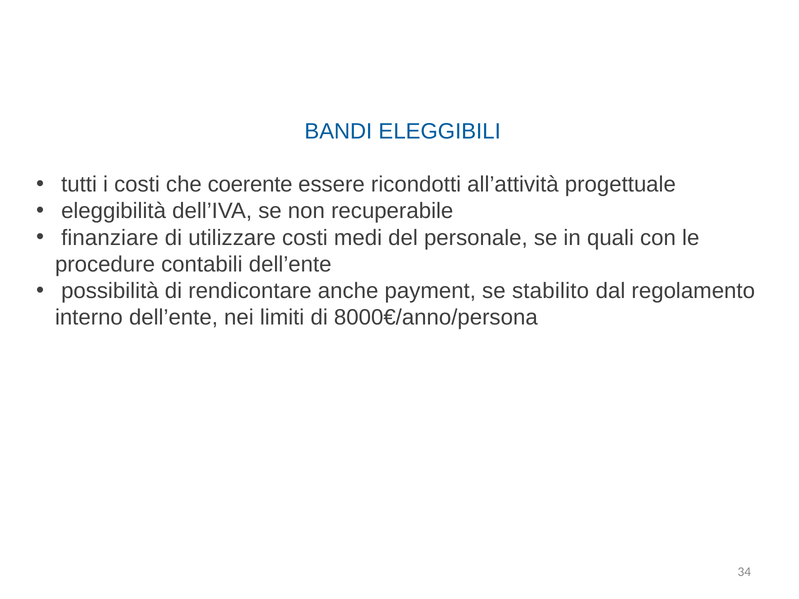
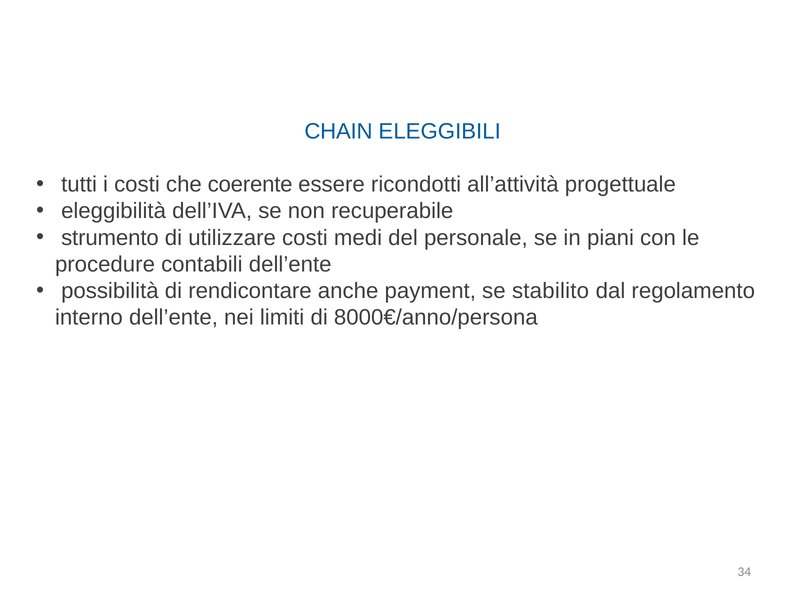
BANDI: BANDI -> CHAIN
finanziare: finanziare -> strumento
quali: quali -> piani
